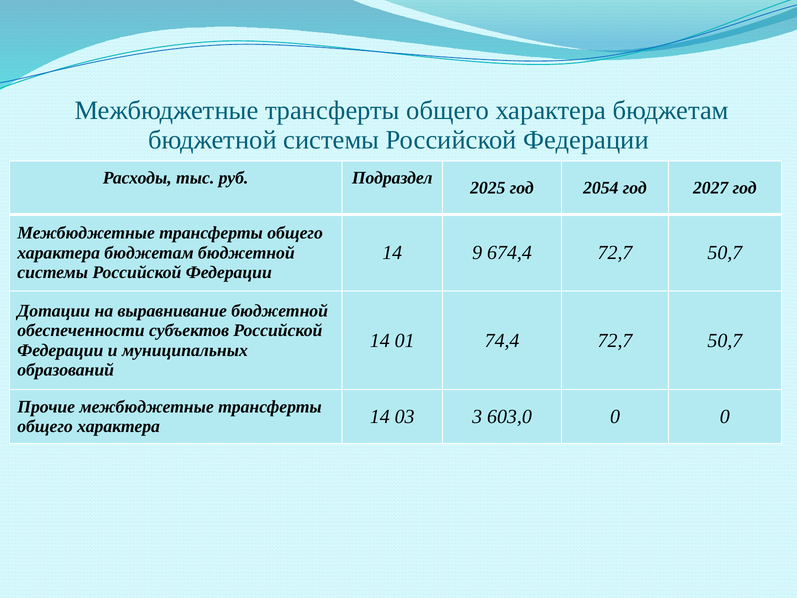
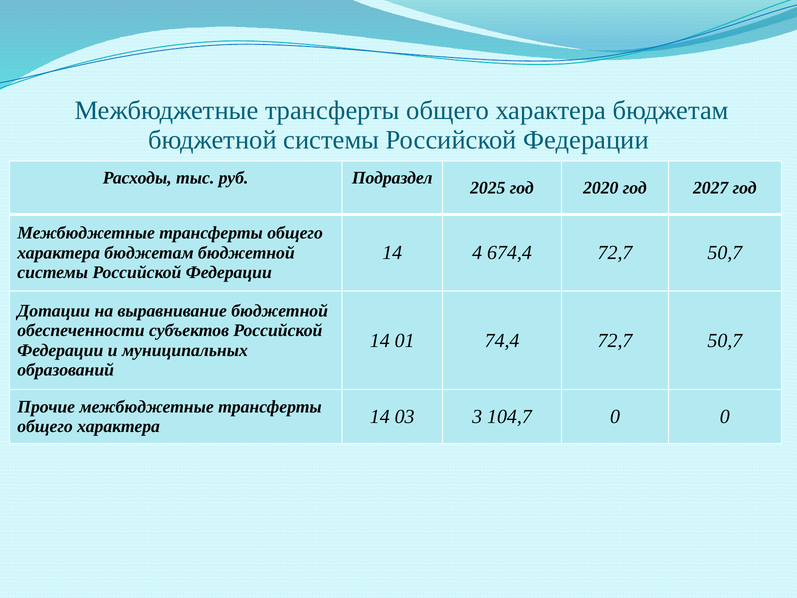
2054: 2054 -> 2020
9: 9 -> 4
603,0: 603,0 -> 104,7
